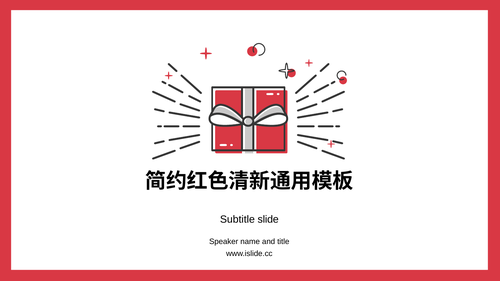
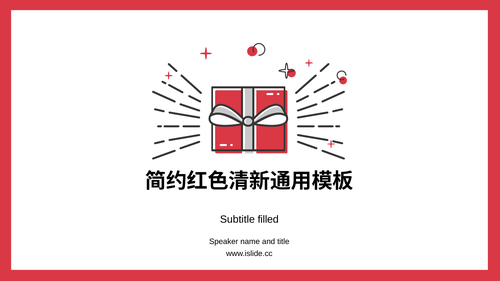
slide: slide -> filled
